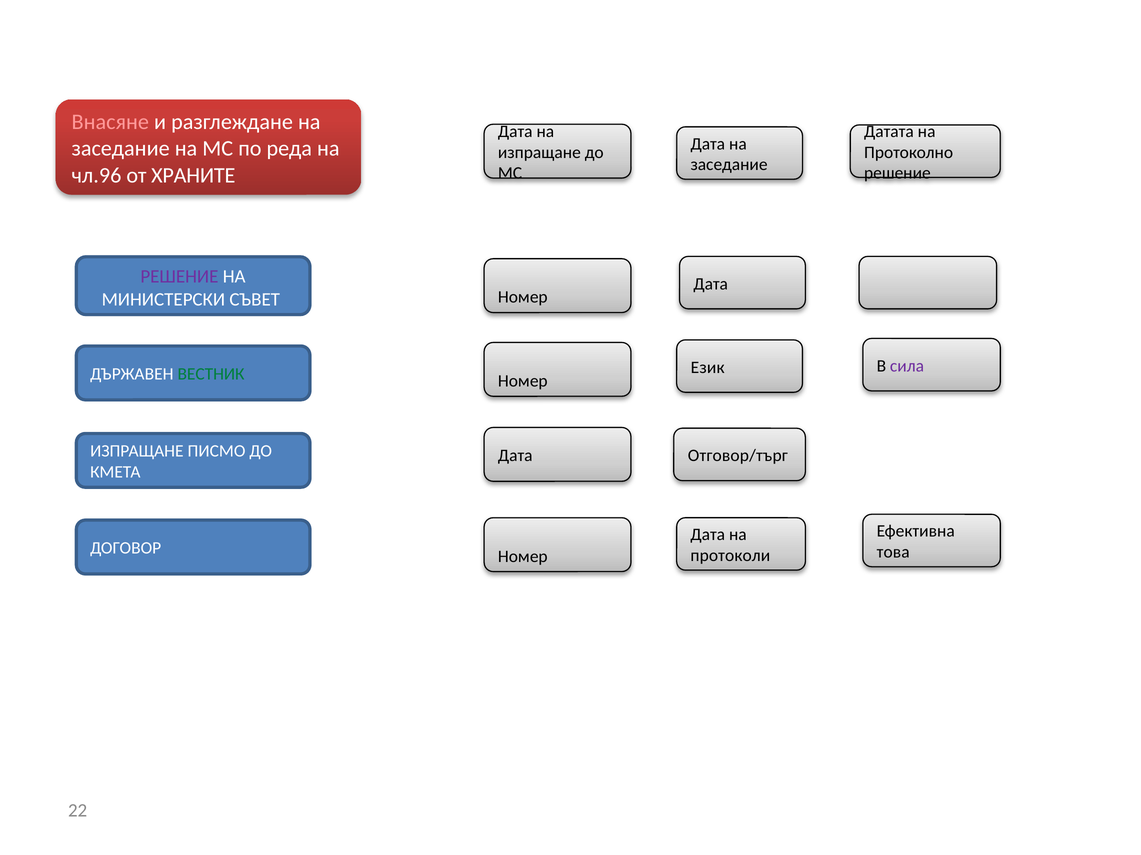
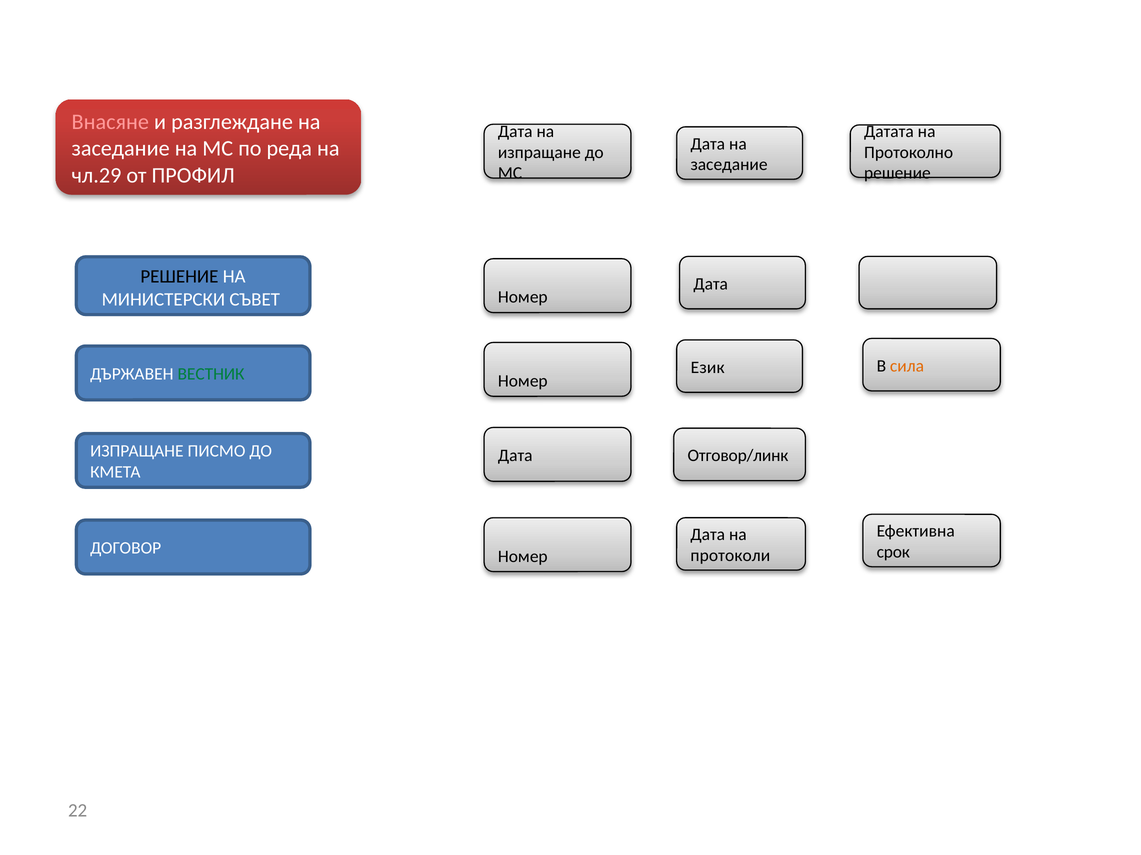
чл.96: чл.96 -> чл.29
ХРАНИТЕ: ХРАНИТЕ -> ПРОФИЛ
РЕШЕНИЕ at (179, 277) colour: purple -> black
сила colour: purple -> orange
Отговор/търг: Отговор/търг -> Отговор/линк
това: това -> срок
